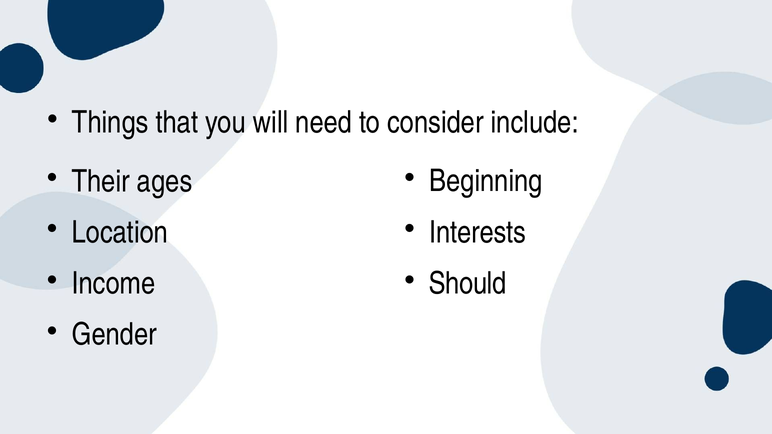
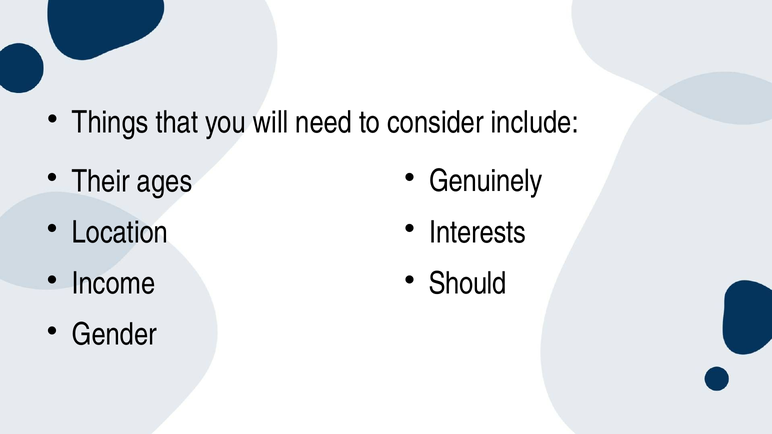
Beginning: Beginning -> Genuinely
